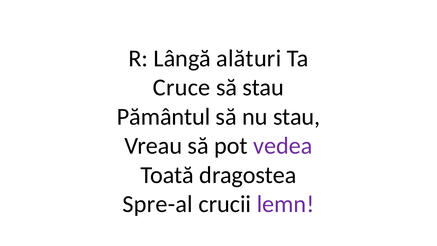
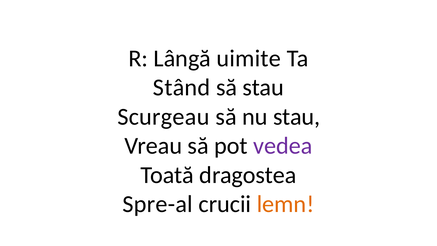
alături: alături -> uimite
Cruce: Cruce -> Stând
Pământul: Pământul -> Scurgeau
lemn colour: purple -> orange
